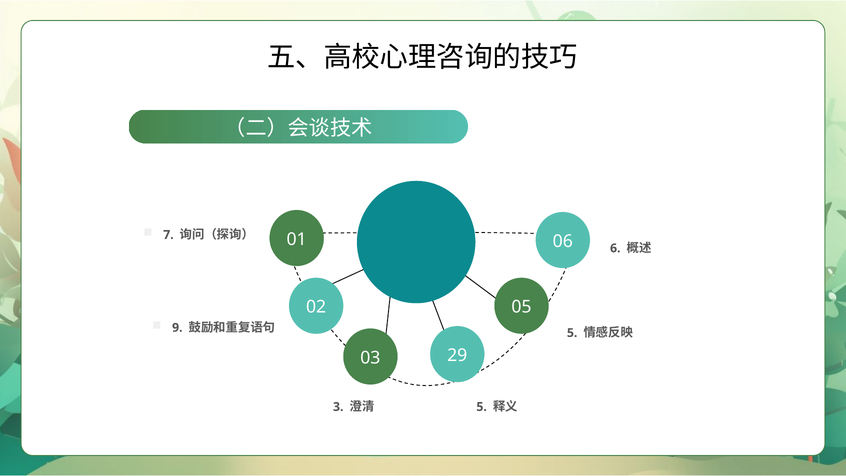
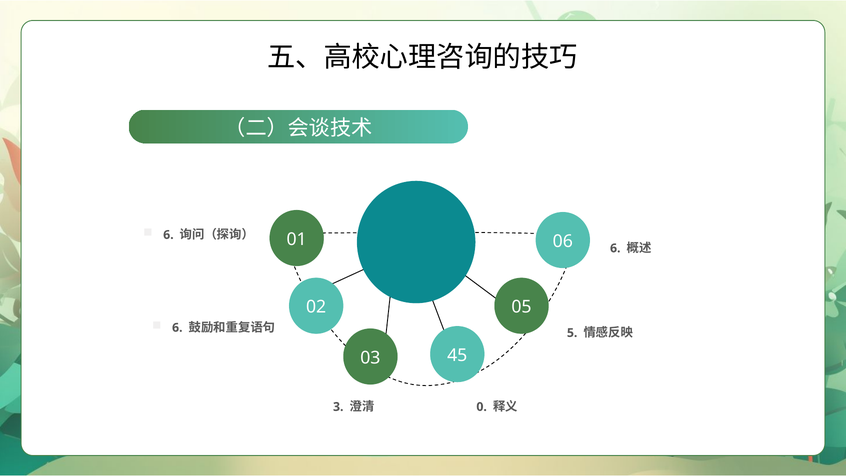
7 at (168, 235): 7 -> 6
9 at (177, 328): 9 -> 6
29: 29 -> 45
5 at (482, 407): 5 -> 0
